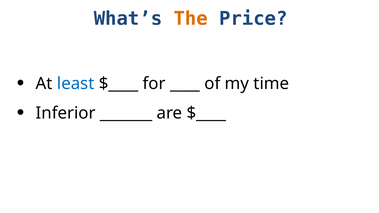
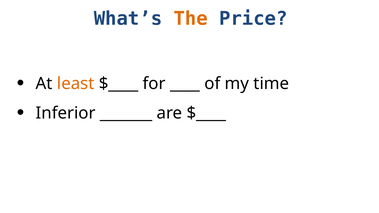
least colour: blue -> orange
